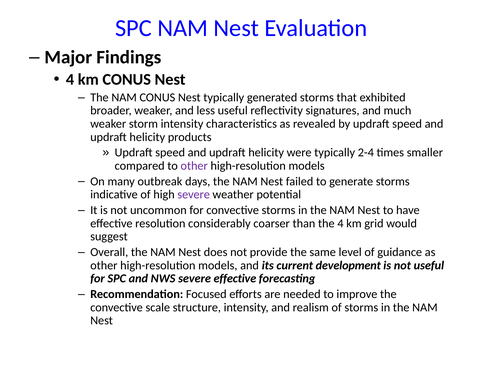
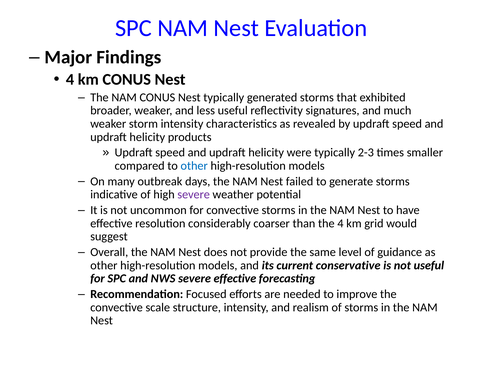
2-4: 2-4 -> 2-3
other at (194, 166) colour: purple -> blue
development: development -> conservative
